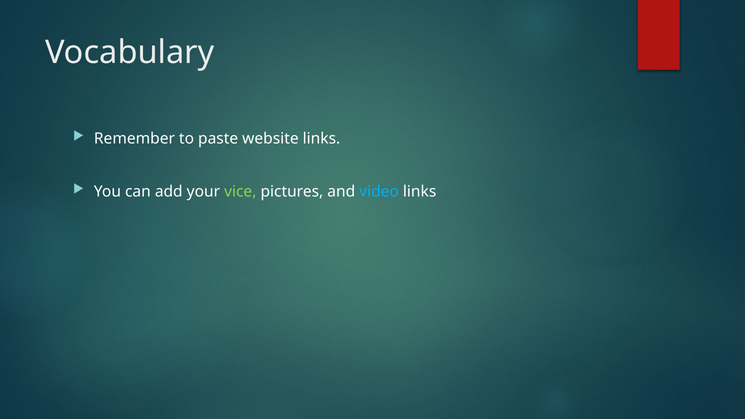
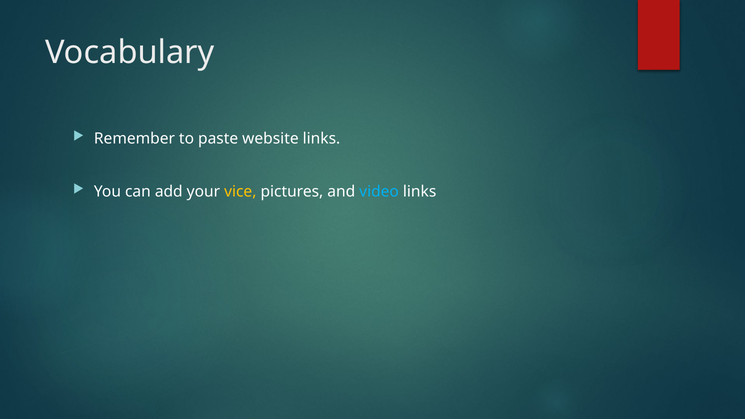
vice colour: light green -> yellow
